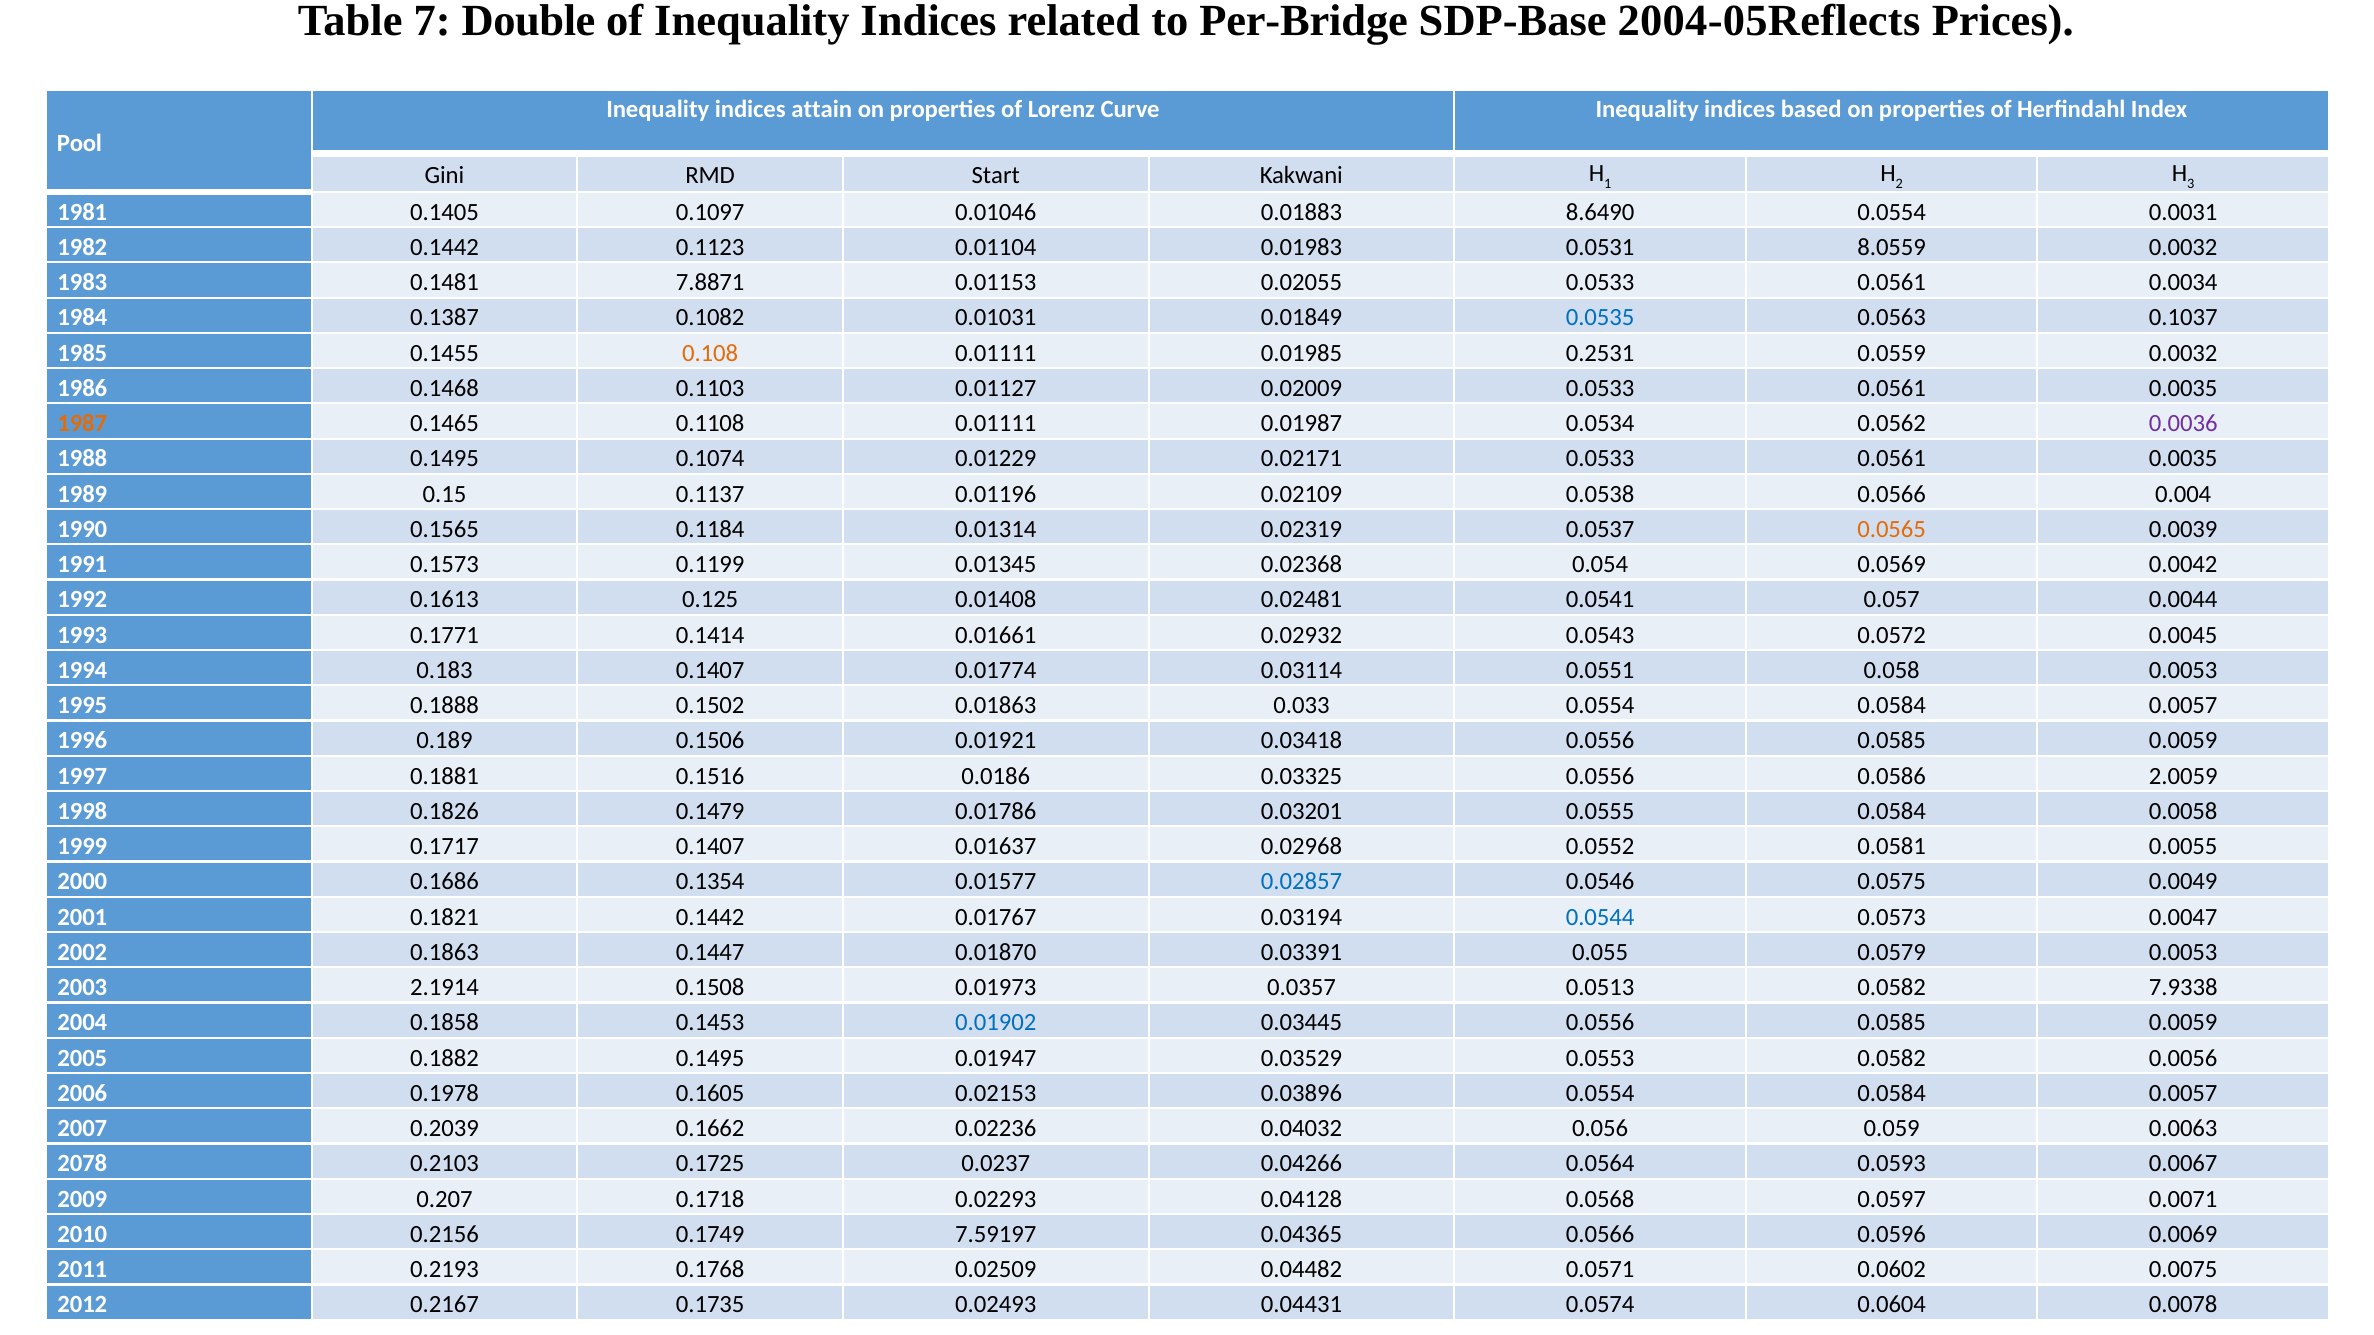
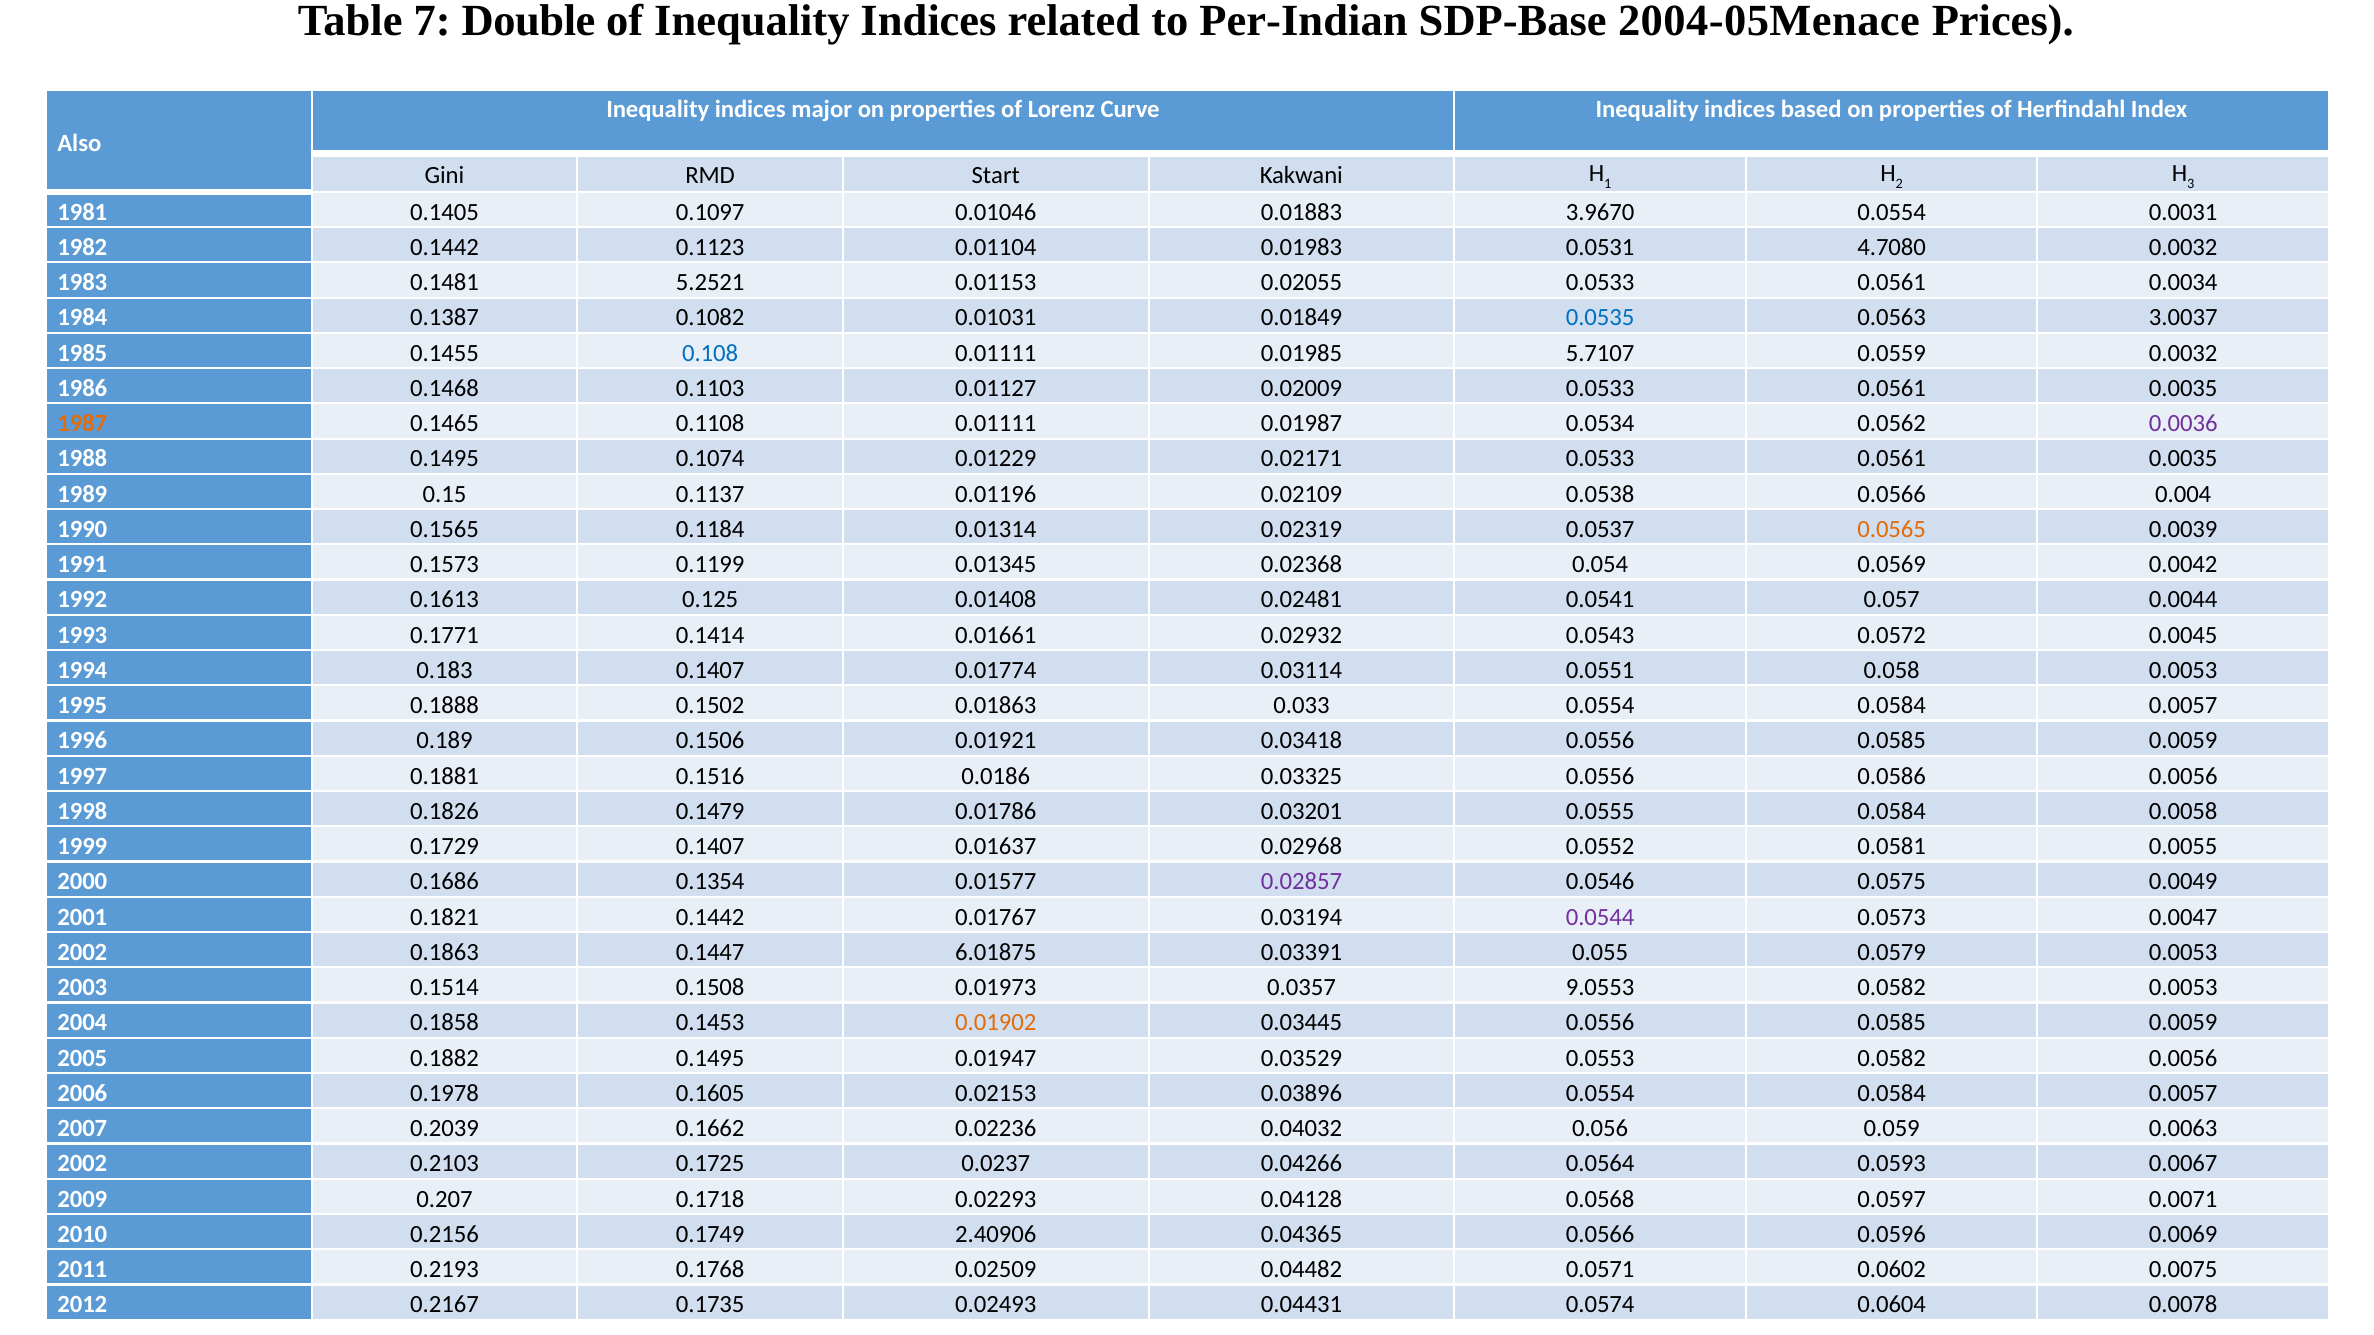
Per-Bridge: Per-Bridge -> Per-Indian
2004-05Reflects: 2004-05Reflects -> 2004-05Menace
attain: attain -> major
Pool: Pool -> Also
8.6490: 8.6490 -> 3.9670
8.0559: 8.0559 -> 4.7080
7.8871: 7.8871 -> 5.2521
0.1037: 0.1037 -> 3.0037
0.108 colour: orange -> blue
0.2531: 0.2531 -> 5.7107
0.0586 2.0059: 2.0059 -> 0.0056
0.1717: 0.1717 -> 0.1729
0.02857 colour: blue -> purple
0.0544 colour: blue -> purple
0.01870: 0.01870 -> 6.01875
2.1914: 2.1914 -> 0.1514
0.0513: 0.0513 -> 9.0553
0.0582 7.9338: 7.9338 -> 0.0053
0.01902 colour: blue -> orange
2078 at (82, 1164): 2078 -> 2002
7.59197: 7.59197 -> 2.40906
